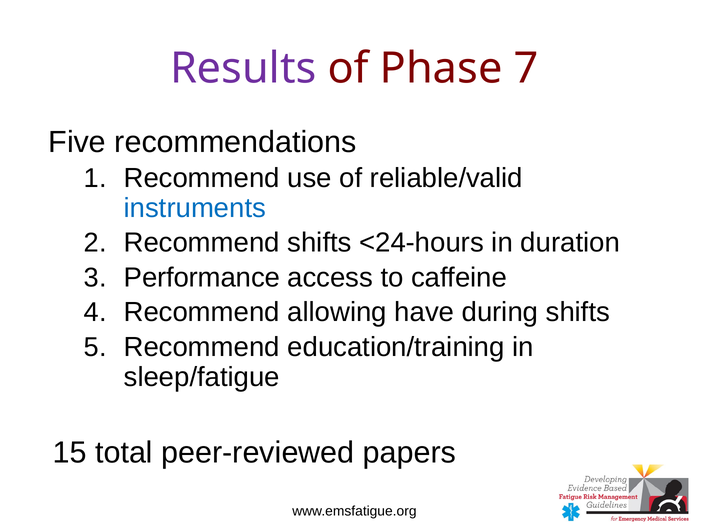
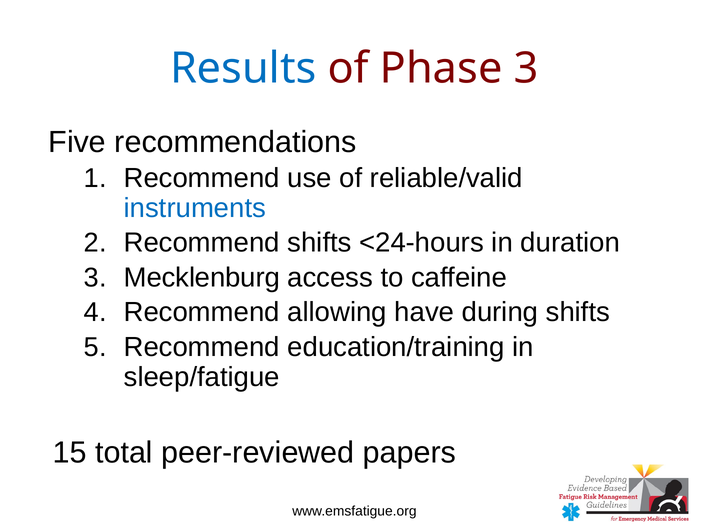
Results colour: purple -> blue
Phase 7: 7 -> 3
Performance: Performance -> Mecklenburg
